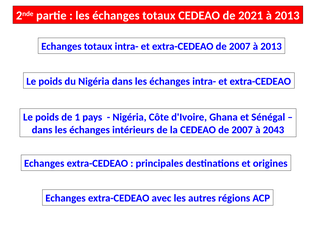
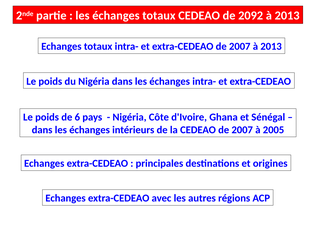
2021: 2021 -> 2092
1: 1 -> 6
2043: 2043 -> 2005
